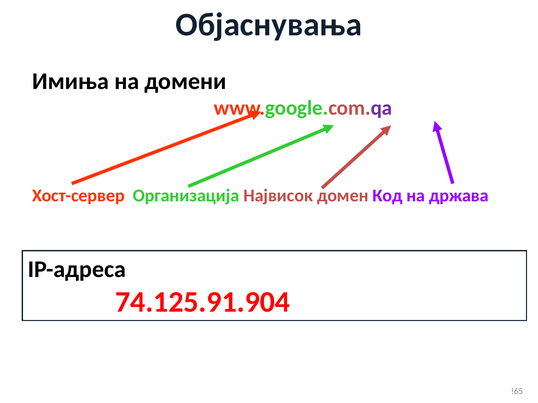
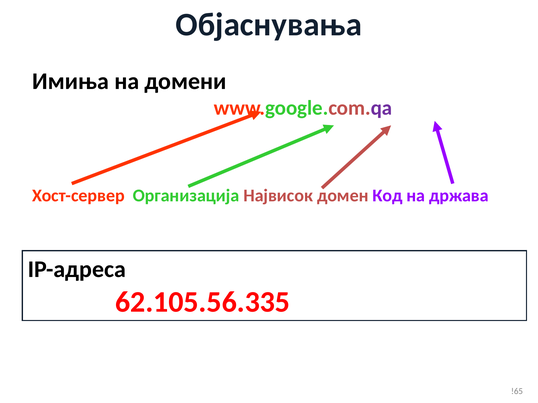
74.125.91.904: 74.125.91.904 -> 62.105.56.335
